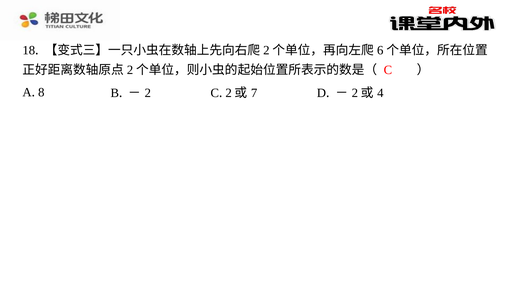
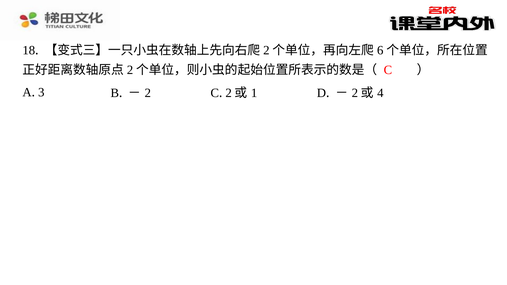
8: 8 -> 3
7: 7 -> 1
